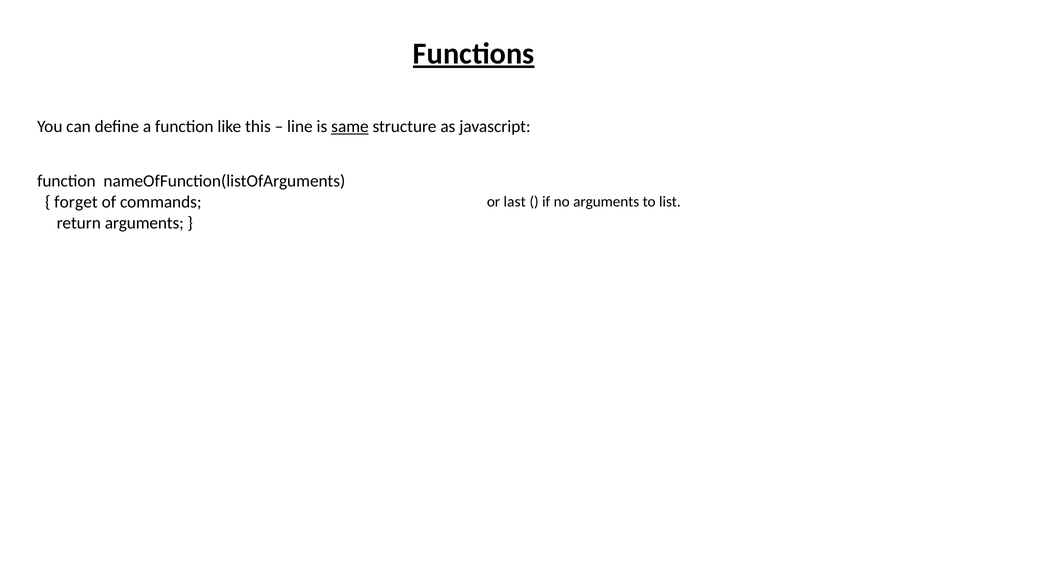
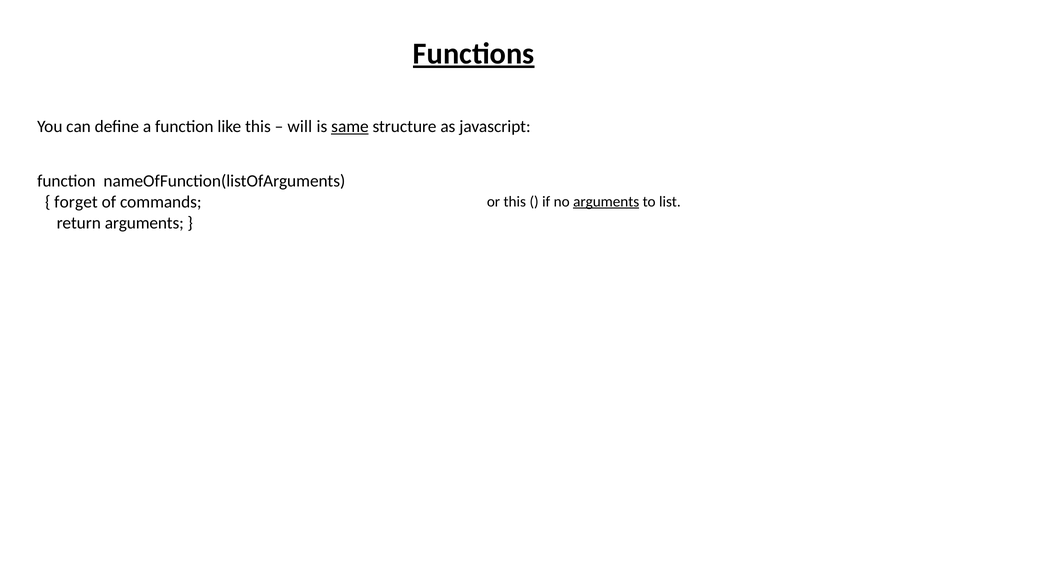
line: line -> will
or last: last -> this
arguments at (606, 202) underline: none -> present
